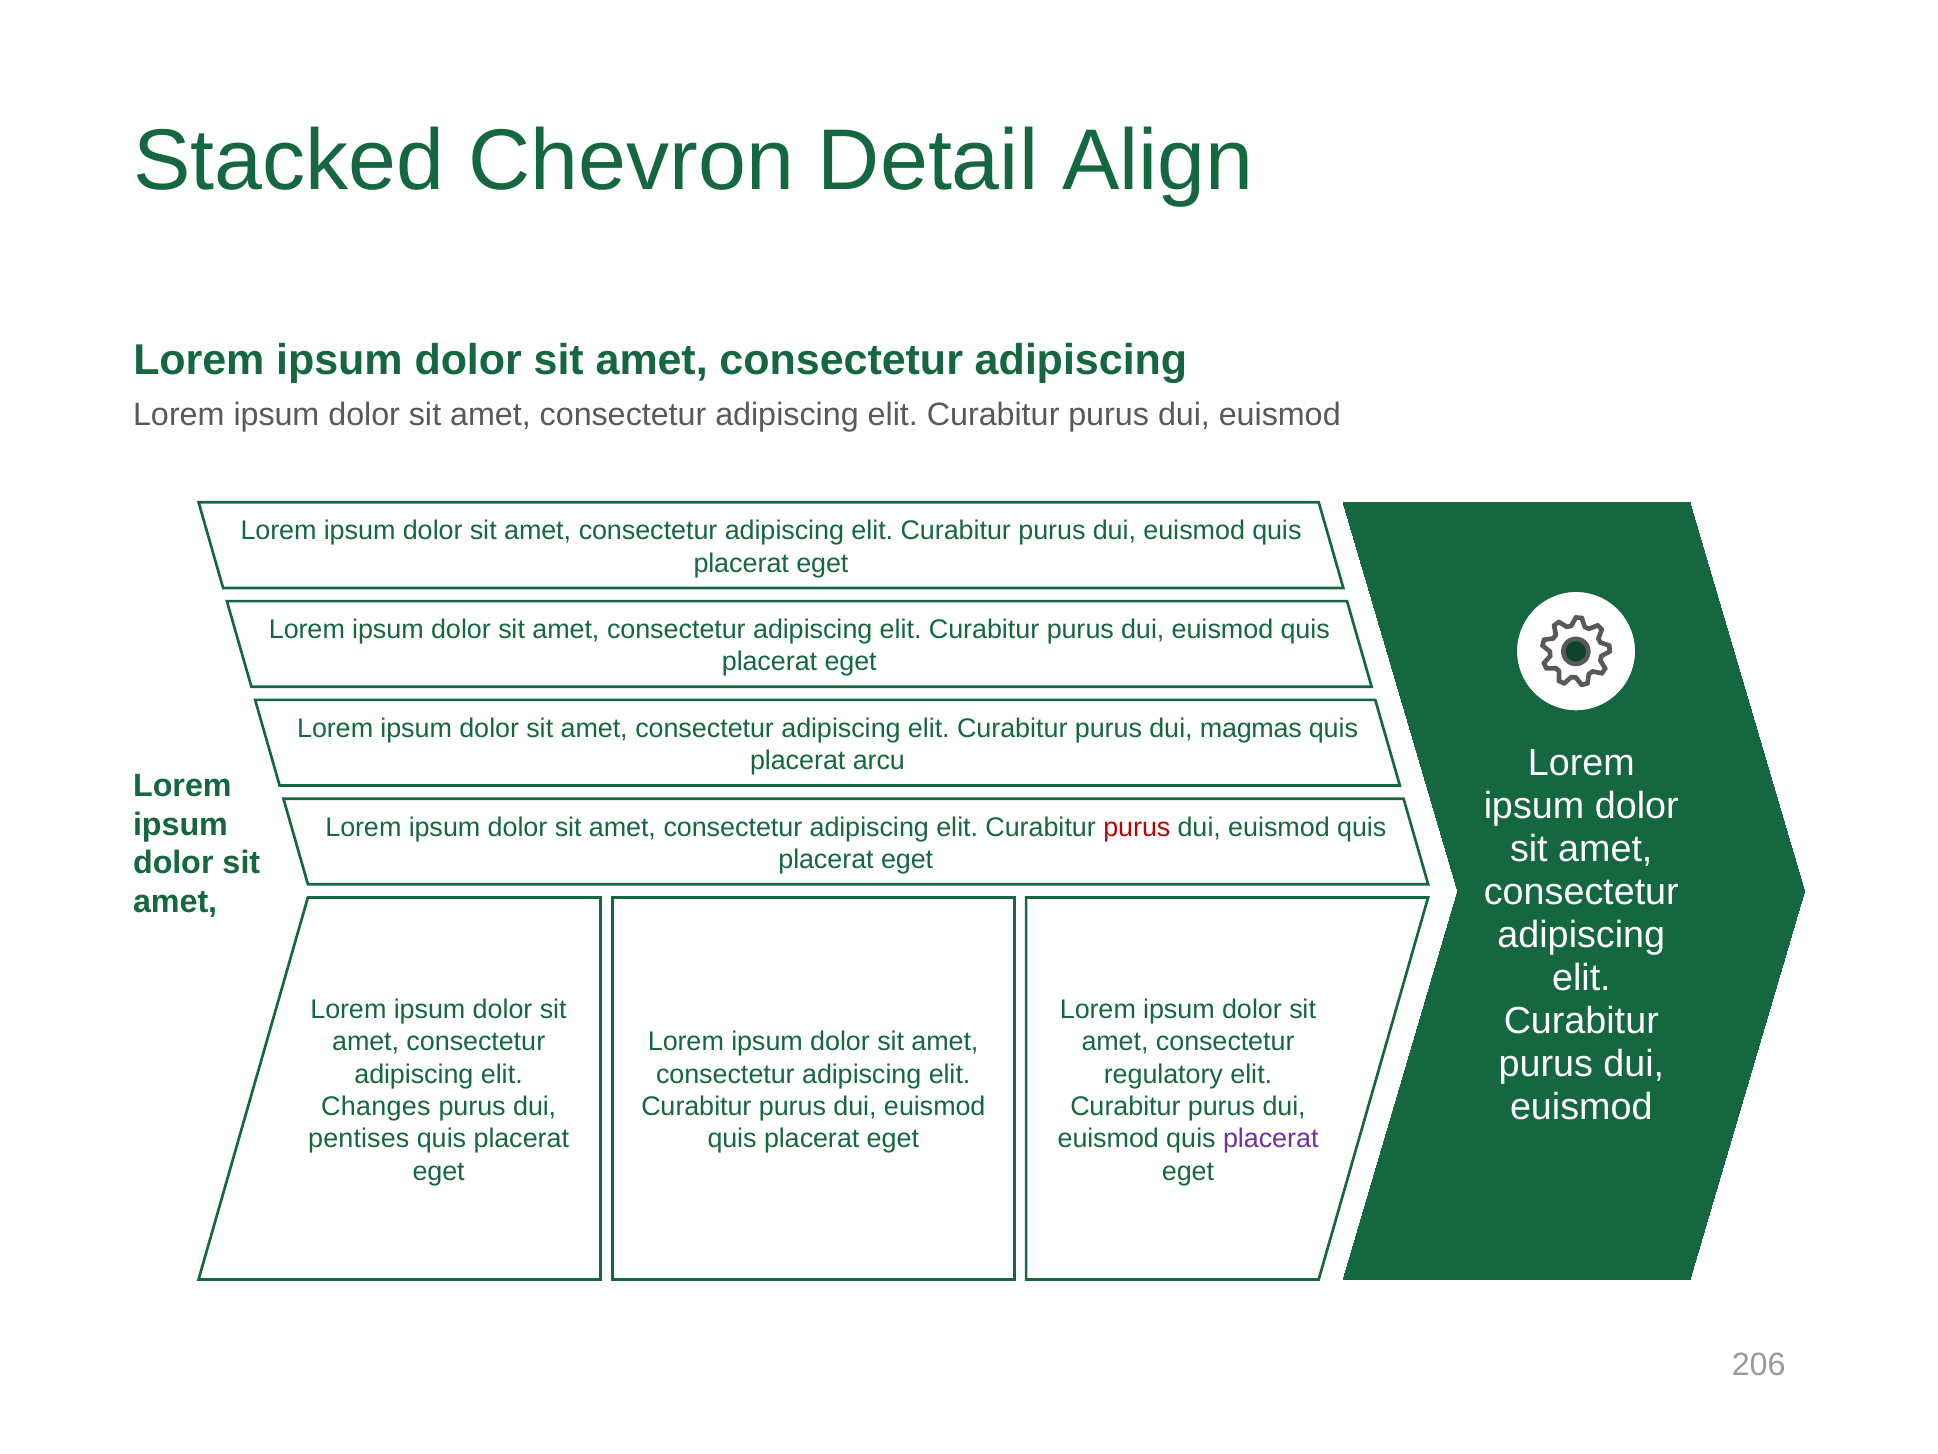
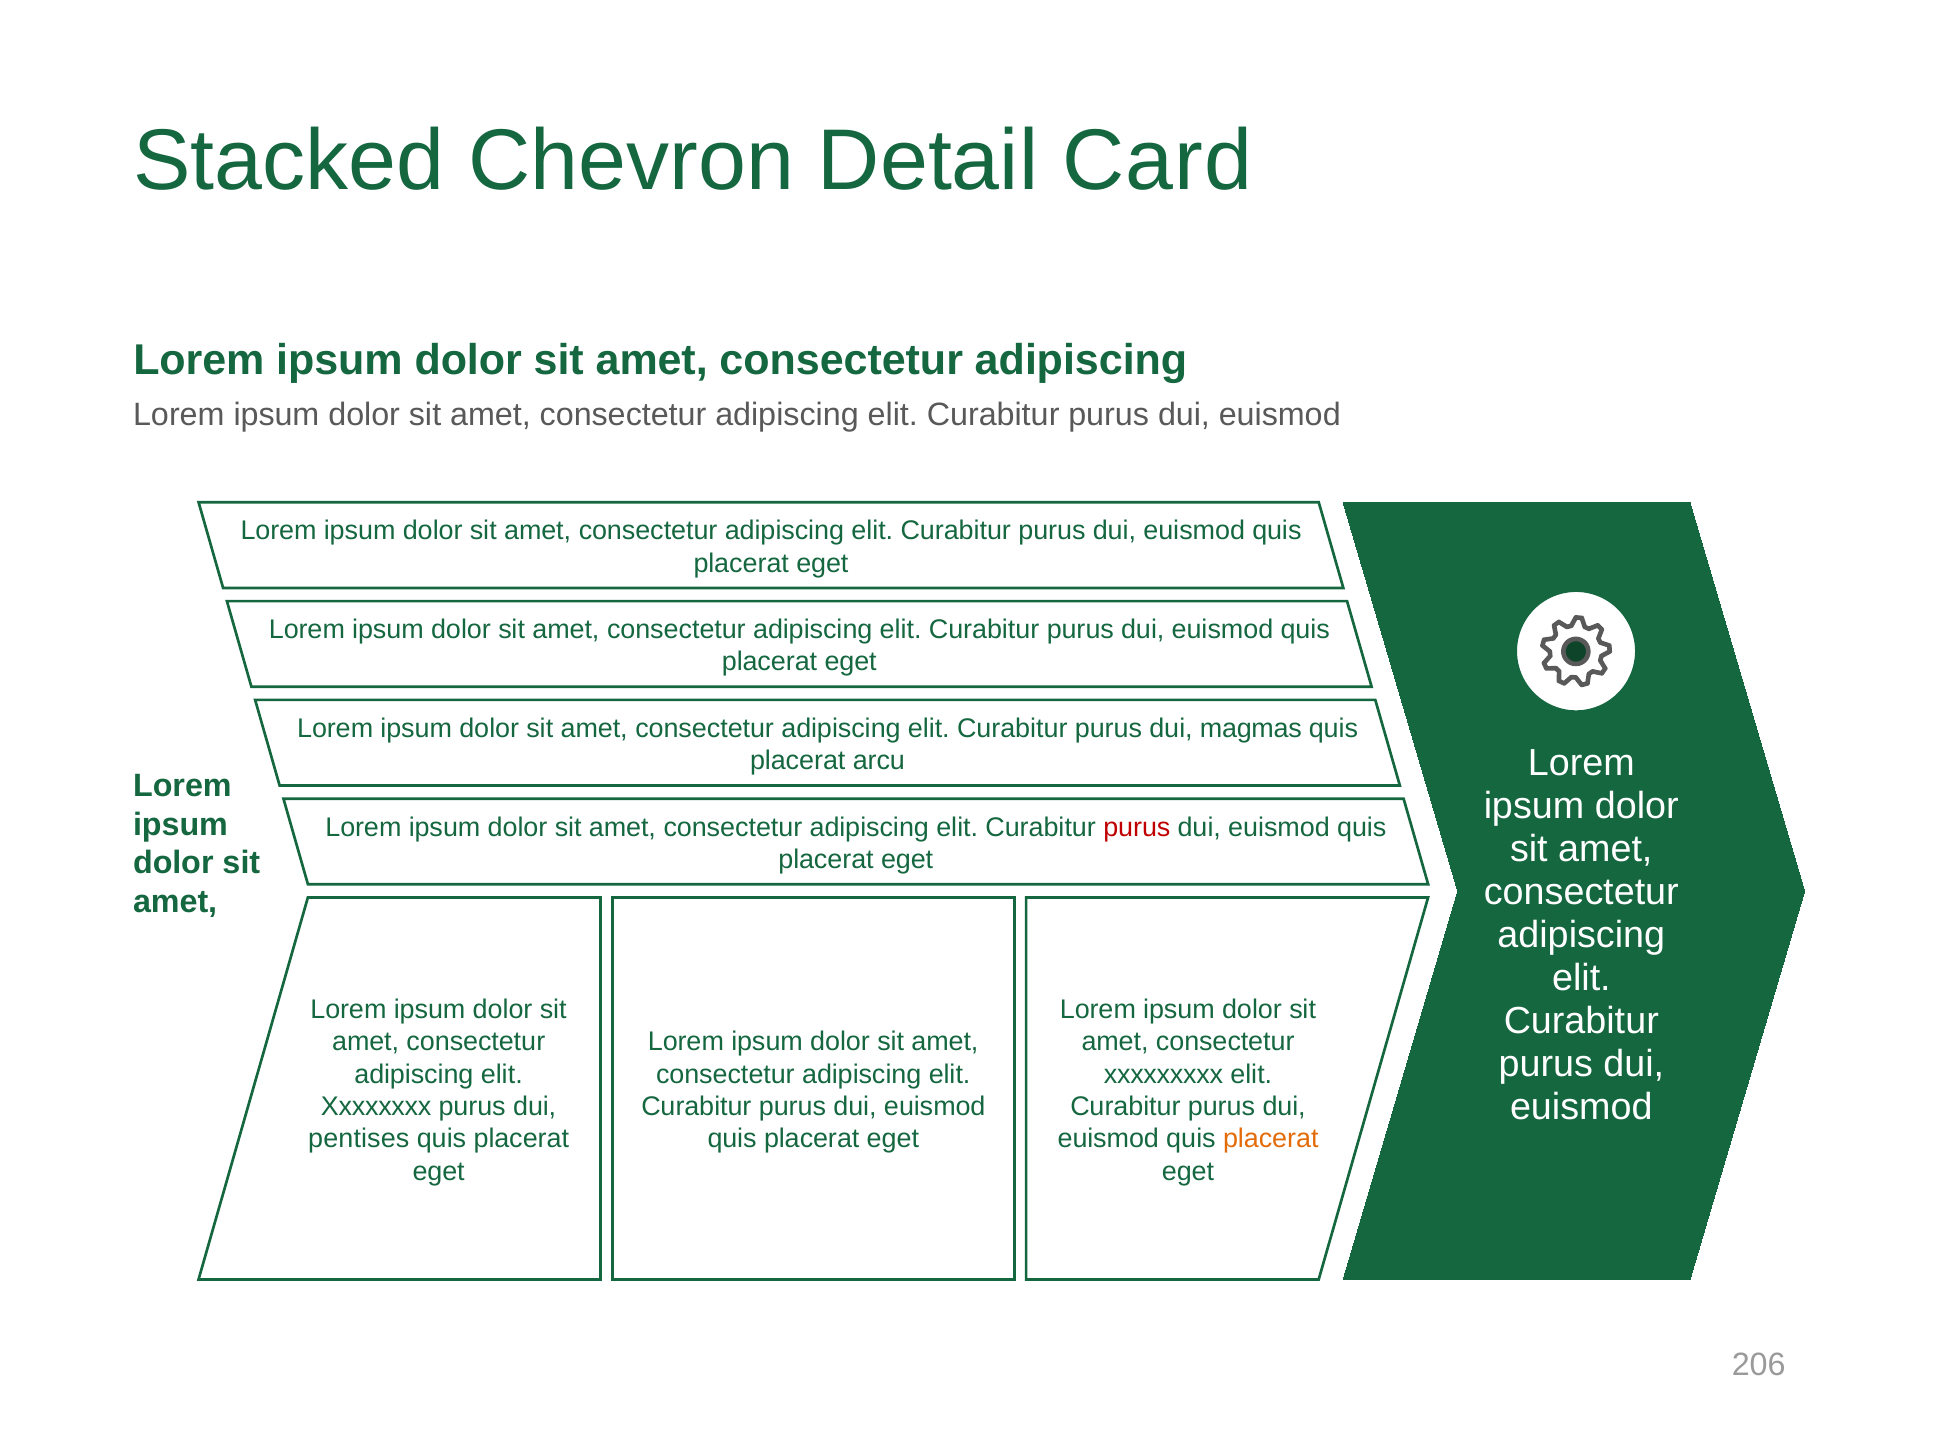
Align: Align -> Card
regulatory: regulatory -> xxxxxxxxx
Changes: Changes -> Xxxxxxxx
placerat at (1271, 1138) colour: purple -> orange
